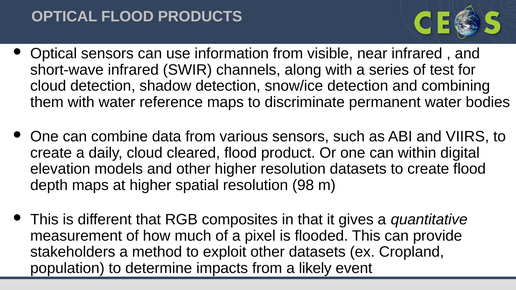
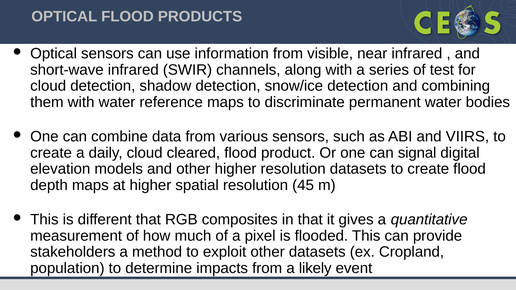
within: within -> signal
98: 98 -> 45
